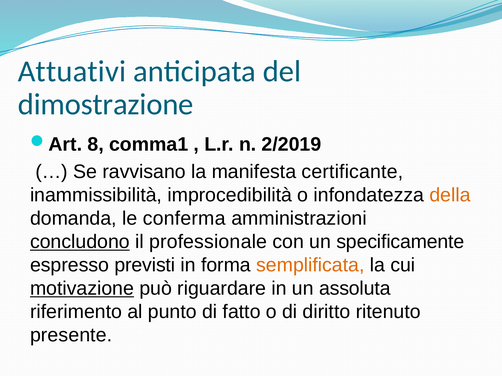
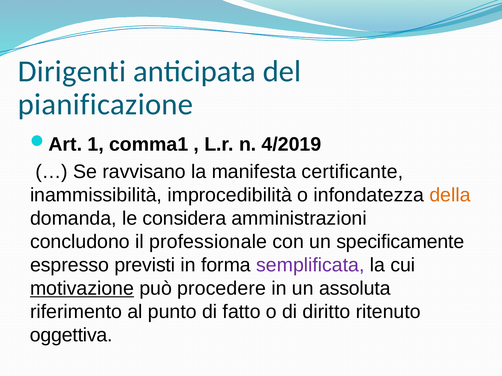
Attuativi: Attuativi -> Dirigenti
dimostrazione: dimostrazione -> pianificazione
8: 8 -> 1
2/2019: 2/2019 -> 4/2019
conferma: conferma -> considera
concludono underline: present -> none
semplificata colour: orange -> purple
riguardare: riguardare -> procedere
presente: presente -> oggettiva
